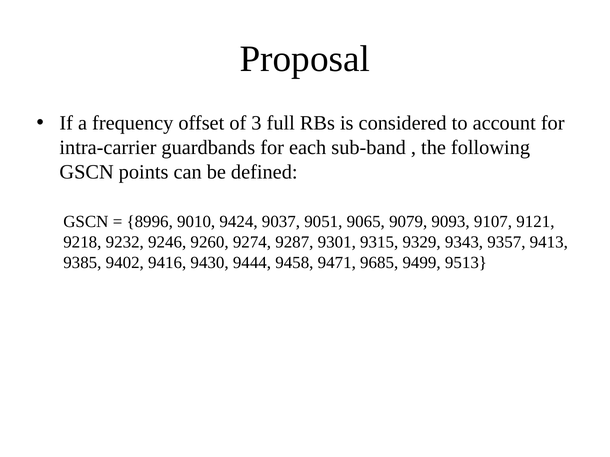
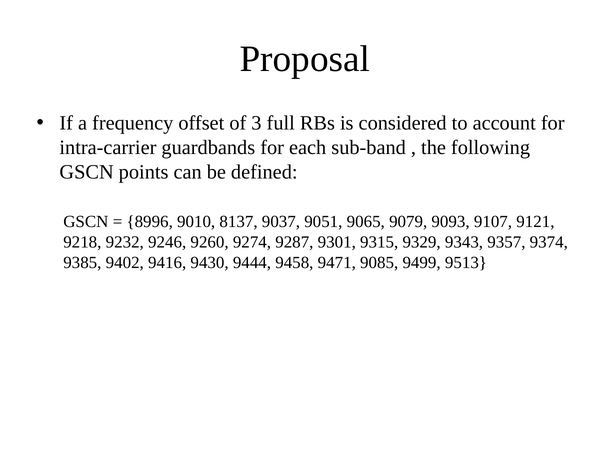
9424: 9424 -> 8137
9413: 9413 -> 9374
9685: 9685 -> 9085
